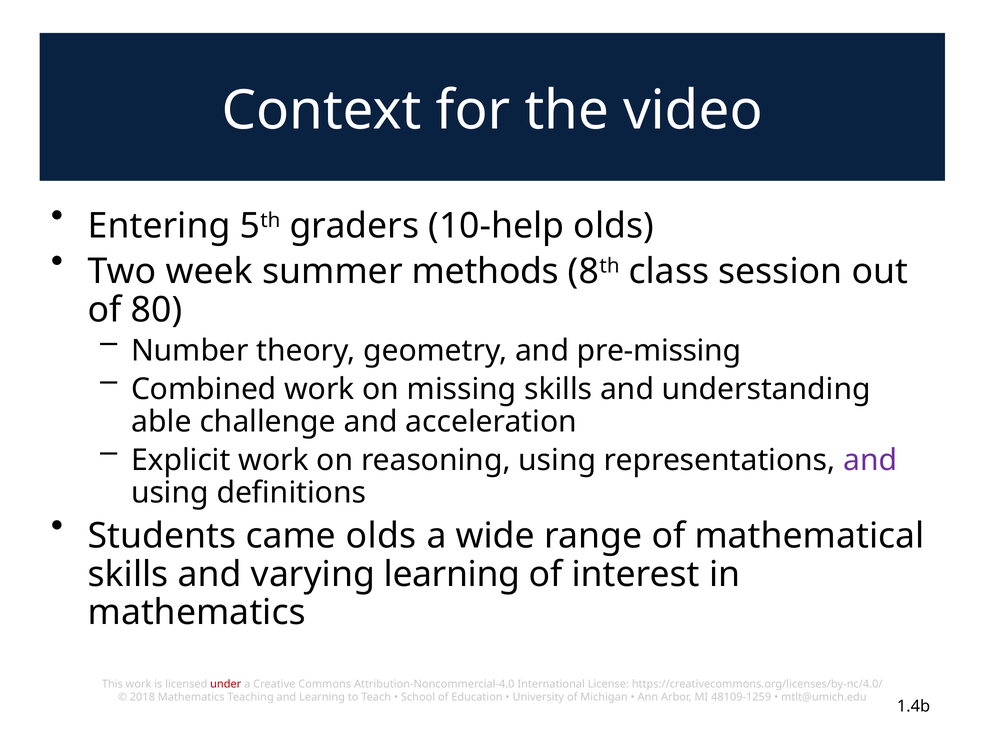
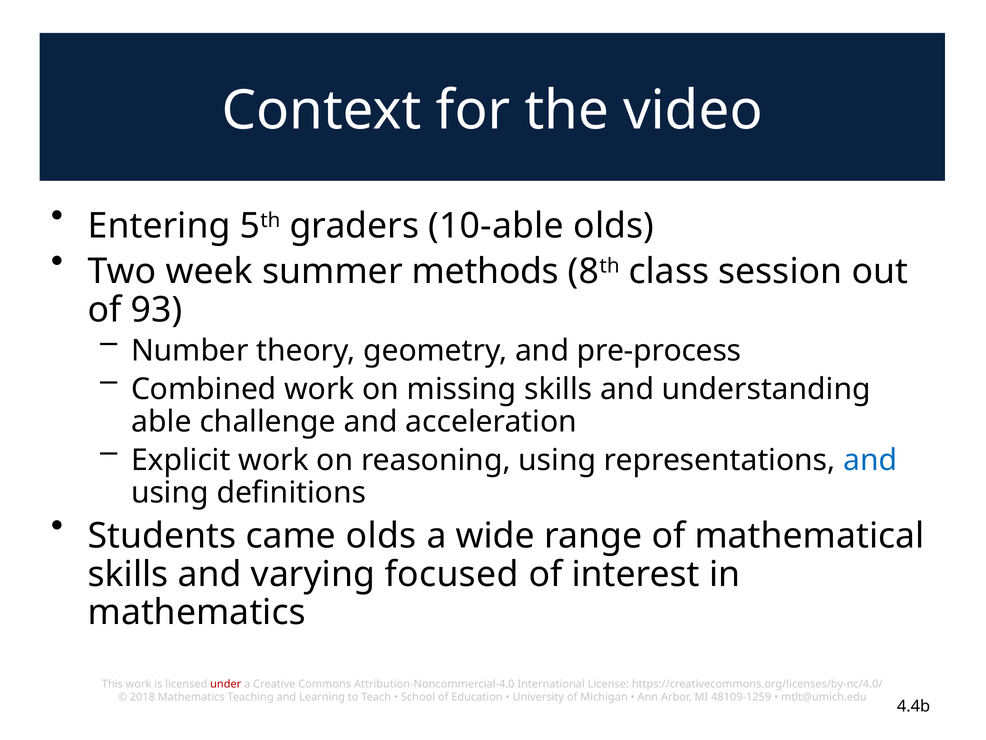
10-help: 10-help -> 10-able
80: 80 -> 93
pre-missing: pre-missing -> pre-process
and at (870, 460) colour: purple -> blue
varying learning: learning -> focused
1.4b: 1.4b -> 4.4b
